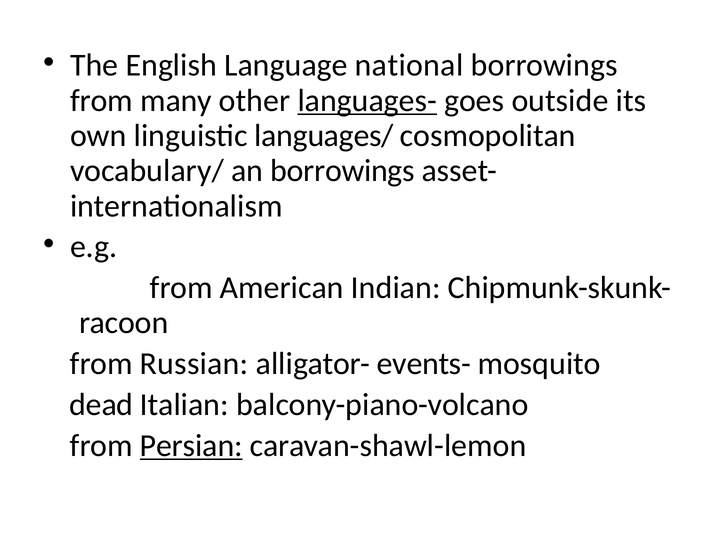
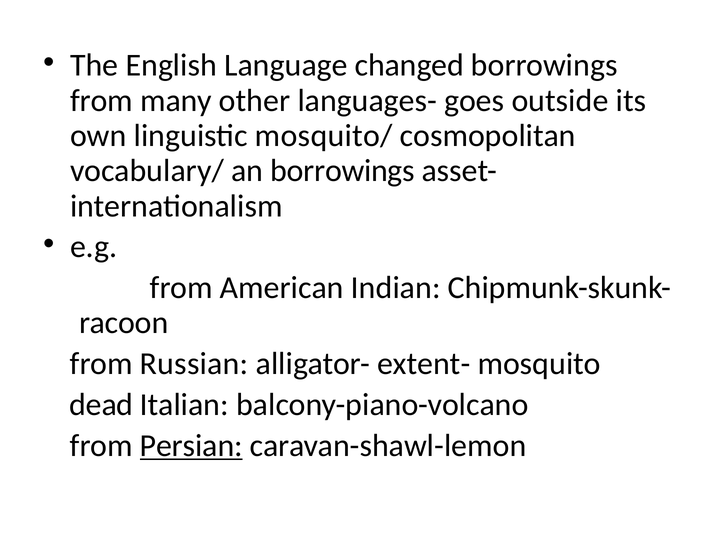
national: national -> changed
languages- underline: present -> none
languages/: languages/ -> mosquito/
events-: events- -> extent-
